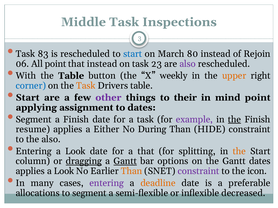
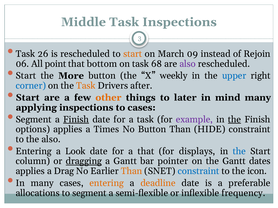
83: 83 -> 26
start at (133, 54) colour: blue -> orange
80: 80 -> 09
that instead: instead -> bottom
23: 23 -> 68
With at (26, 76): With -> Start
the Table: Table -> More
upper colour: orange -> blue
Drivers table: table -> after
other colour: purple -> orange
their: their -> later
mind point: point -> many
applying assignment: assignment -> inspections
to dates: dates -> cases
Finish at (76, 120) underline: none -> present
resume: resume -> options
Either: Either -> Times
No During: During -> Button
splitting: splitting -> displays
the at (239, 152) colour: orange -> blue
Gantt at (125, 162) underline: present -> none
options: options -> pointer
applies a Look: Look -> Drag
constraint at (198, 172) colour: purple -> blue
entering at (107, 183) colour: purple -> orange
decreased: decreased -> frequency
